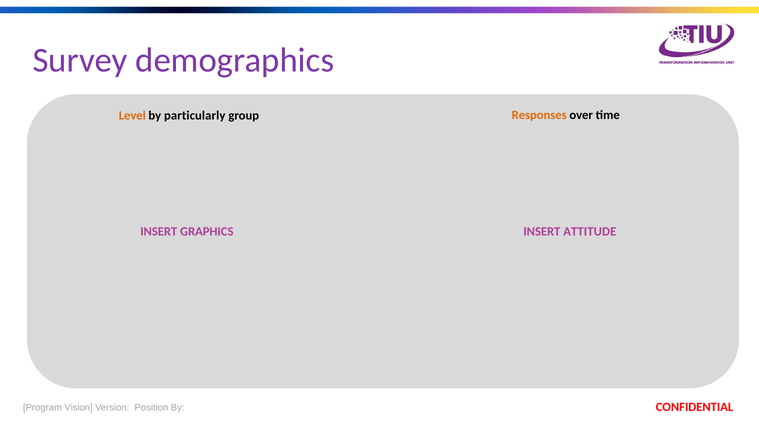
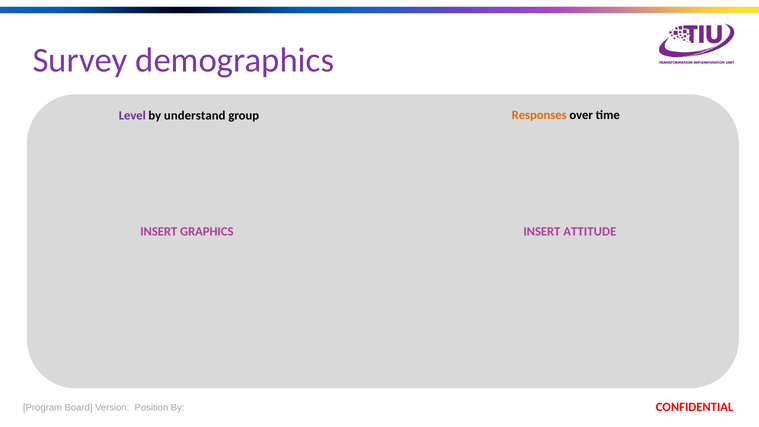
Level colour: orange -> purple
particularly: particularly -> understand
Vision: Vision -> Board
